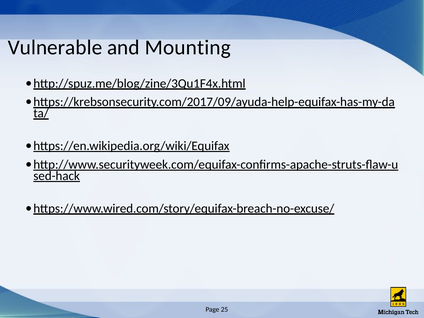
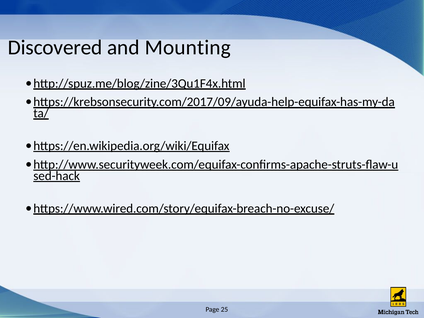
Vulnerable: Vulnerable -> Discovered
